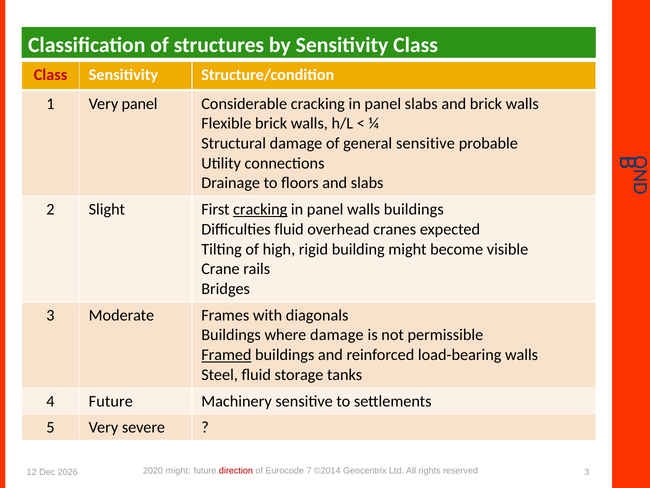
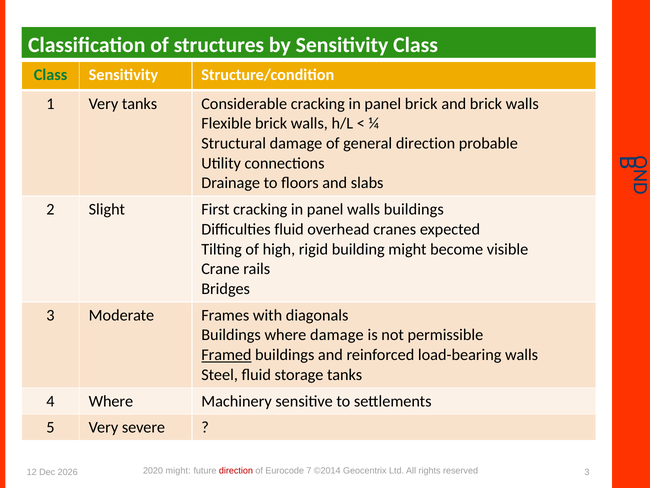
Class at (51, 75) colour: red -> green
Very panel: panel -> tanks
panel slabs: slabs -> brick
general sensitive: sensitive -> direction
cracking at (260, 209) underline: present -> none
4 Future: Future -> Where
